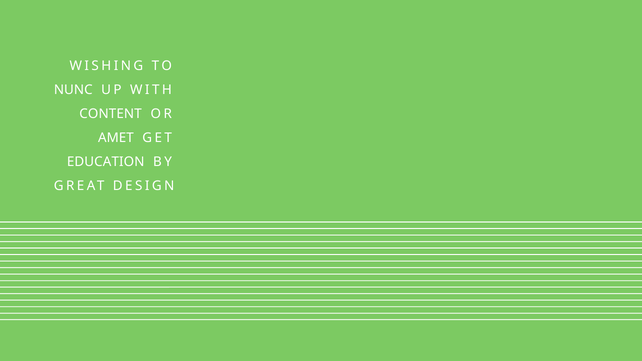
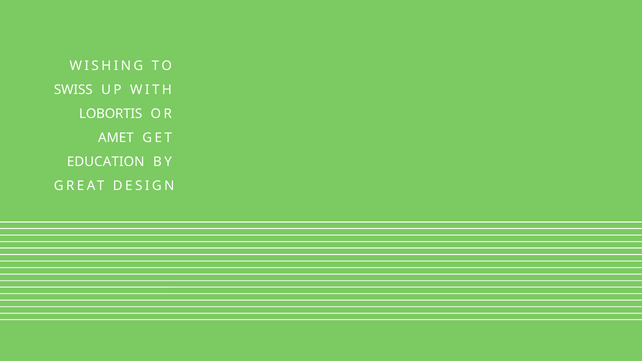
NUNC: NUNC -> SWISS
CONTENT: CONTENT -> LOBORTIS
